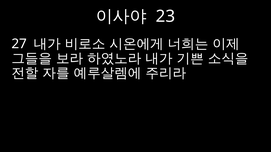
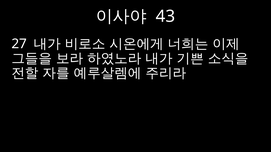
23: 23 -> 43
